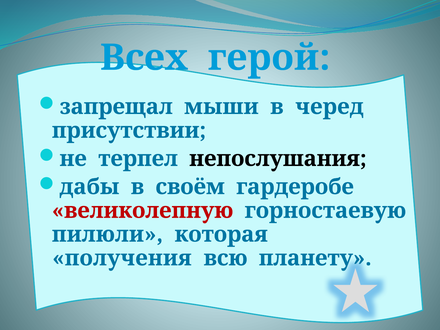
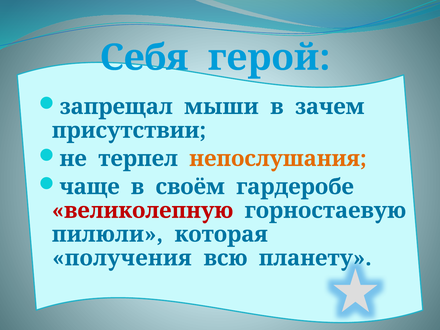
Всех: Всех -> Себя
черед: черед -> зачем
непослушания colour: black -> orange
дабы: дабы -> чаще
